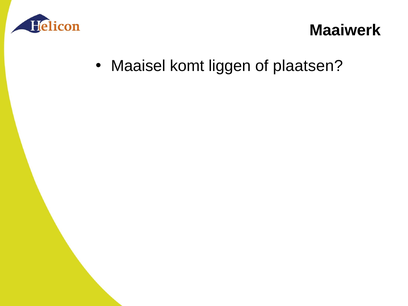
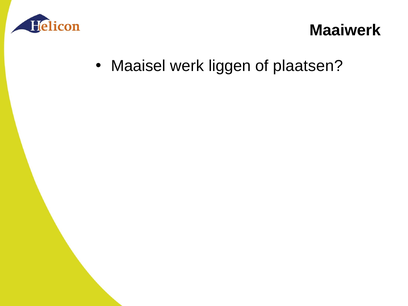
komt: komt -> werk
